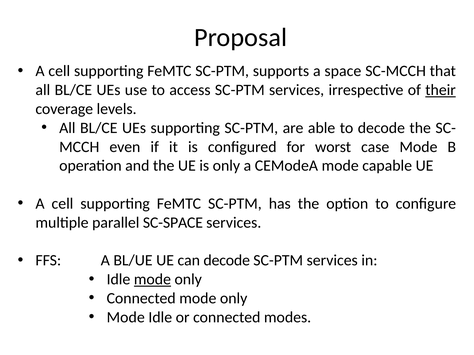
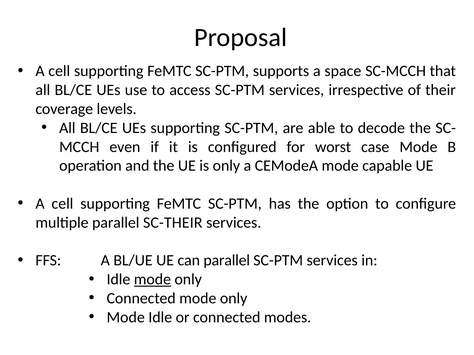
their underline: present -> none
SC-SPACE: SC-SPACE -> SC-THEIR
can decode: decode -> parallel
